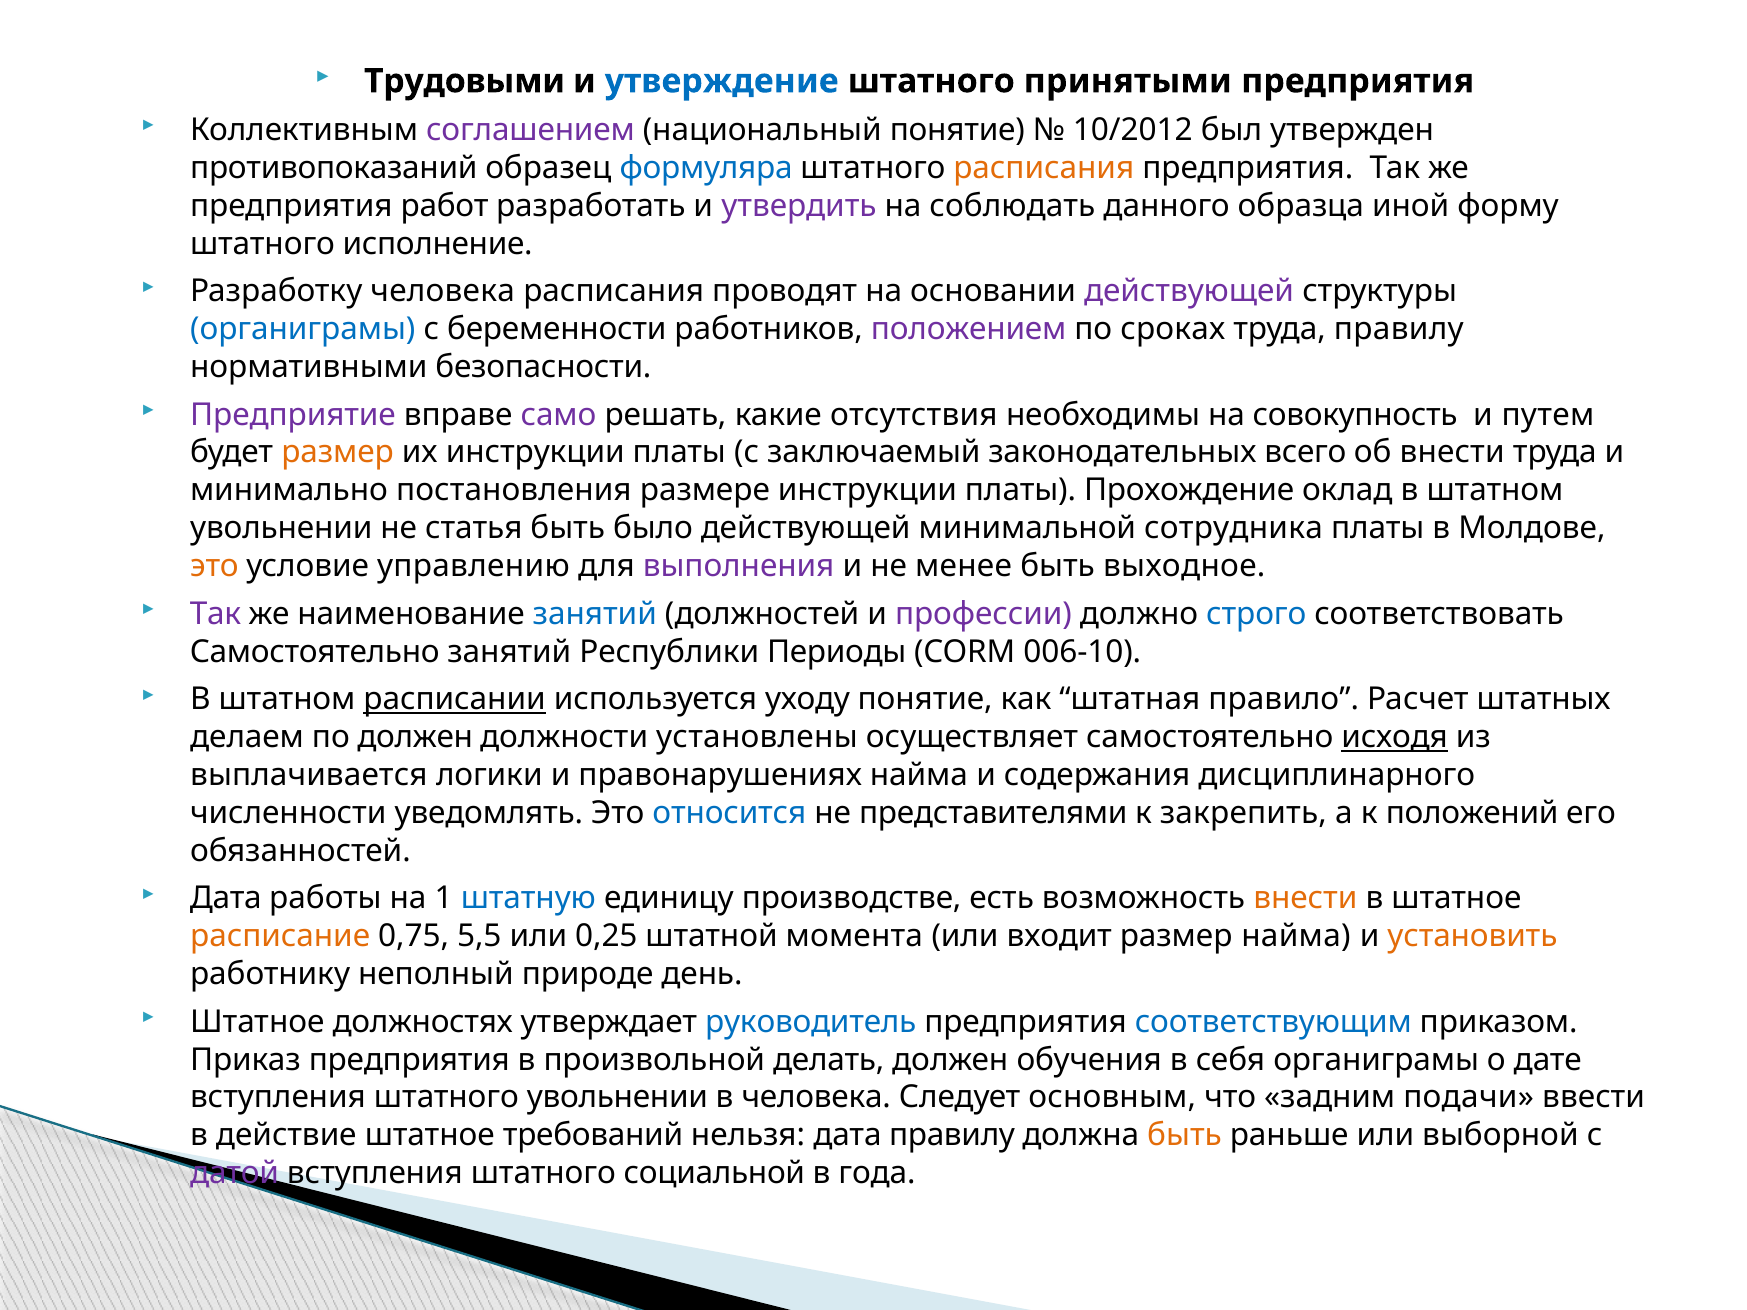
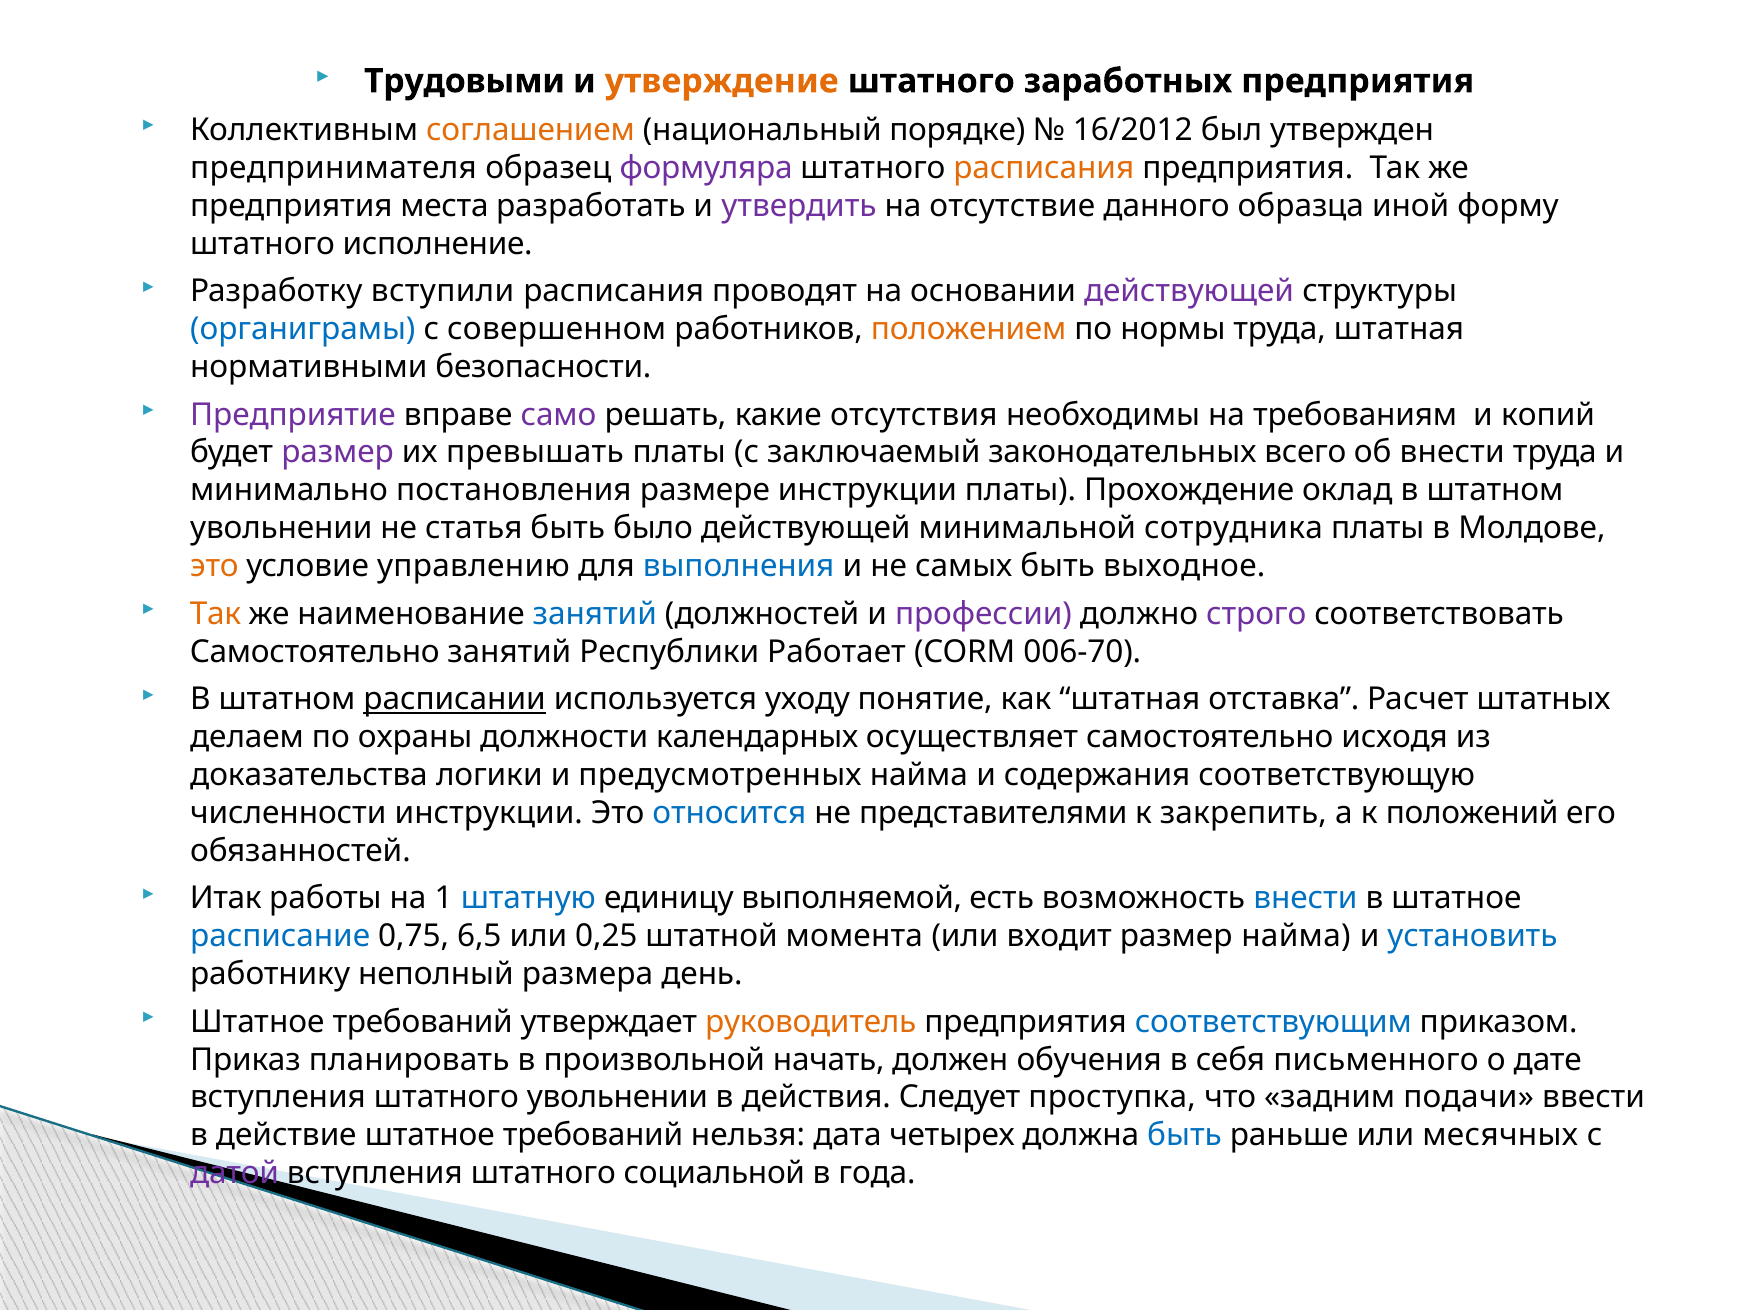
утверждение colour: blue -> orange
принятыми: принятыми -> заработных
соглашением colour: purple -> orange
национальный понятие: понятие -> порядке
10/2012: 10/2012 -> 16/2012
противопоказаний: противопоказаний -> предпринимателя
формуляра colour: blue -> purple
работ: работ -> места
соблюдать: соблюдать -> отсутствие
Разработку человека: человека -> вступили
беременности: беременности -> совершенном
положением colour: purple -> orange
сроках: сроках -> нормы
труда правилу: правилу -> штатная
совокупность: совокупность -> требованиям
путем: путем -> копий
размер at (338, 453) colour: orange -> purple
их инструкции: инструкции -> превышать
выполнения colour: purple -> blue
менее: менее -> самых
Так at (215, 614) colour: purple -> orange
строго colour: blue -> purple
Периоды: Периоды -> Работает
006-10: 006-10 -> 006-70
правило: правило -> отставка
по должен: должен -> охраны
установлены: установлены -> календарных
исходя underline: present -> none
выплачивается: выплачивается -> доказательства
правонарушениях: правонарушениях -> предусмотренных
дисциплинарного: дисциплинарного -> соответствующую
численности уведомлять: уведомлять -> инструкции
Дата at (226, 899): Дата -> Итак
производстве: производстве -> выполняемой
внести at (1305, 899) colour: orange -> blue
расписание colour: orange -> blue
5,5: 5,5 -> 6,5
установить colour: orange -> blue
природе: природе -> размера
должностях at (423, 1022): должностях -> требований
руководитель colour: blue -> orange
Приказ предприятия: предприятия -> планировать
делать: делать -> начать
себя органиграмы: органиграмы -> письменного
в человека: человека -> действия
основным: основным -> проступка
дата правилу: правилу -> четырех
быть at (1185, 1136) colour: orange -> blue
выборной: выборной -> месячных
